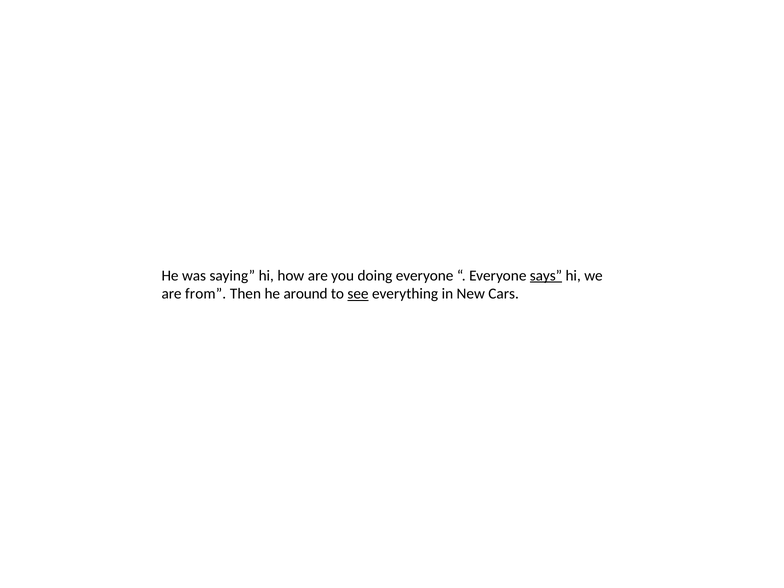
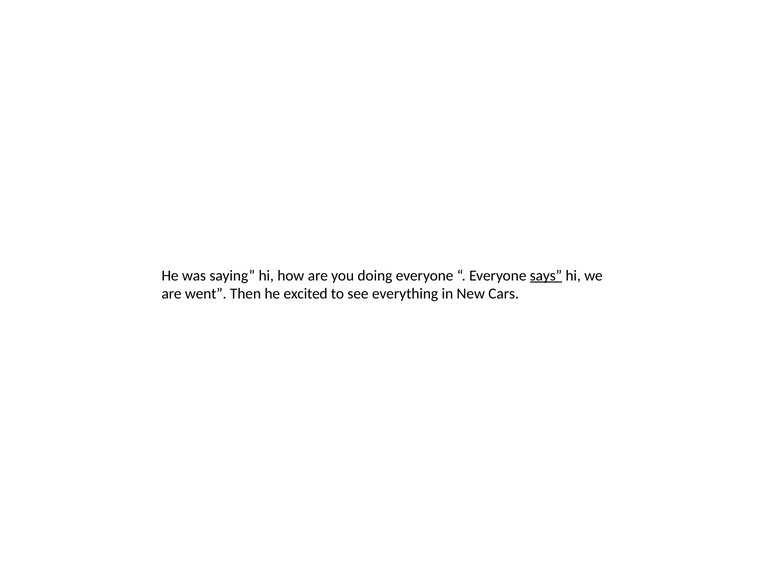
from: from -> went
around: around -> excited
see underline: present -> none
